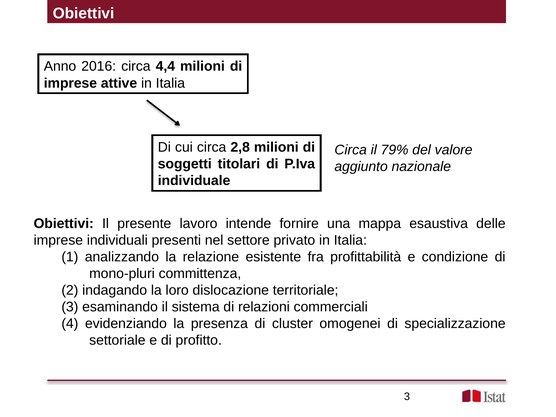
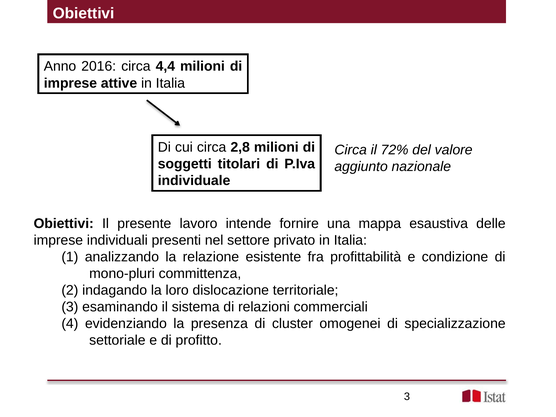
79%: 79% -> 72%
